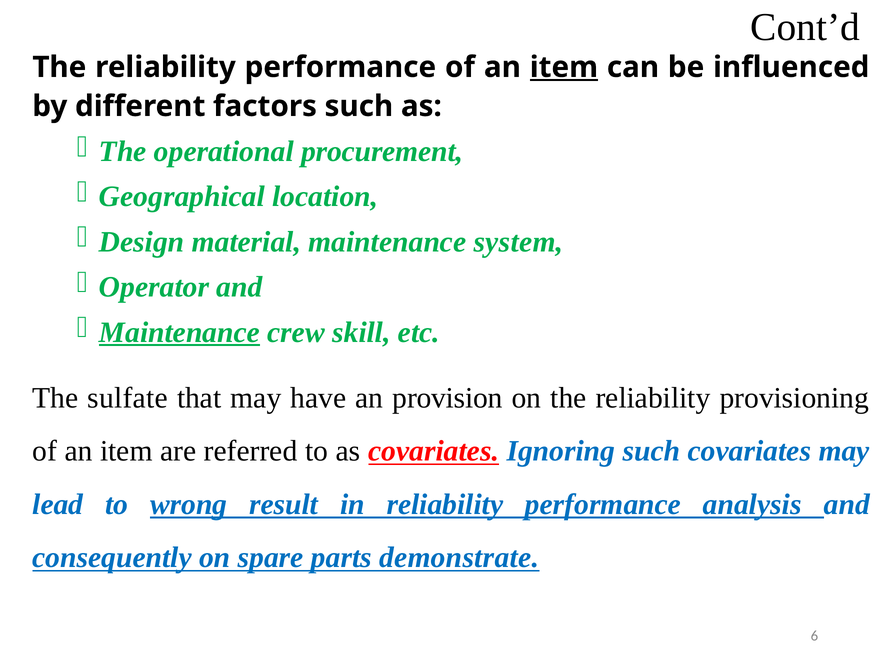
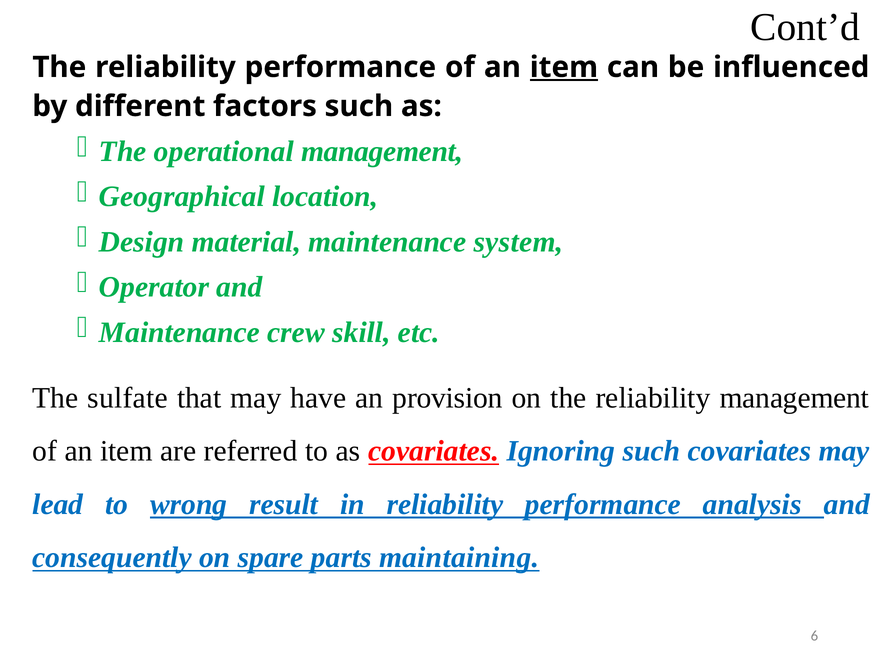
operational procurement: procurement -> management
Maintenance at (179, 332) underline: present -> none
reliability provisioning: provisioning -> management
demonstrate: demonstrate -> maintaining
